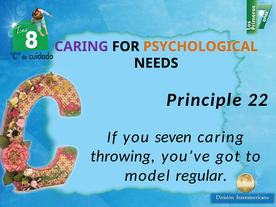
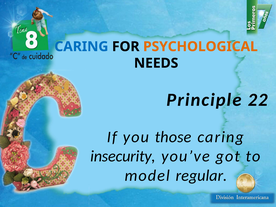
CARING at (81, 47) colour: purple -> blue
seven: seven -> those
throwing: throwing -> insecurity
